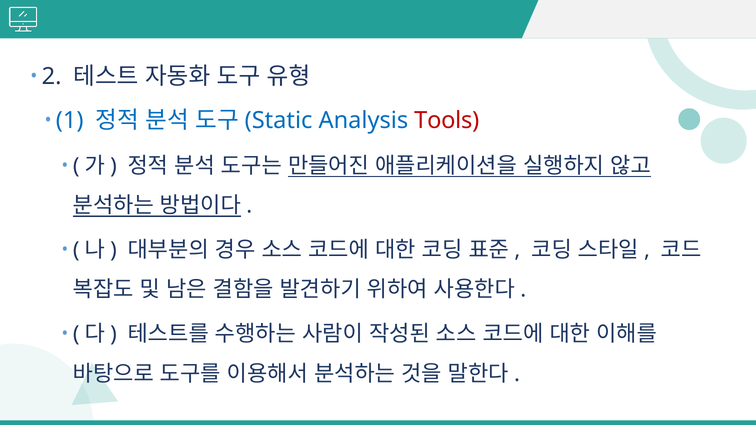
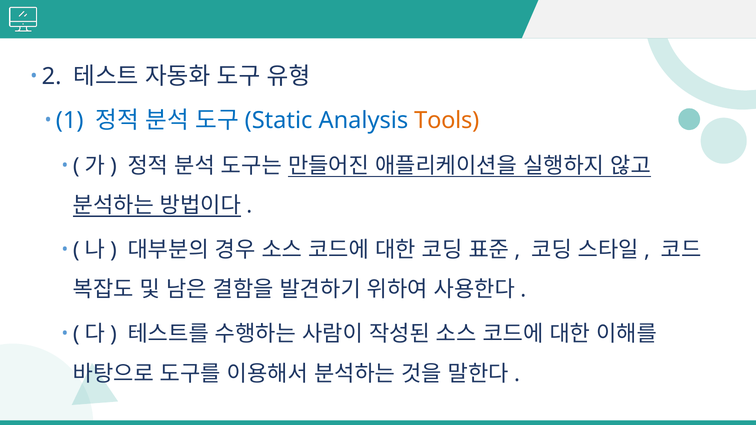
Tools colour: red -> orange
